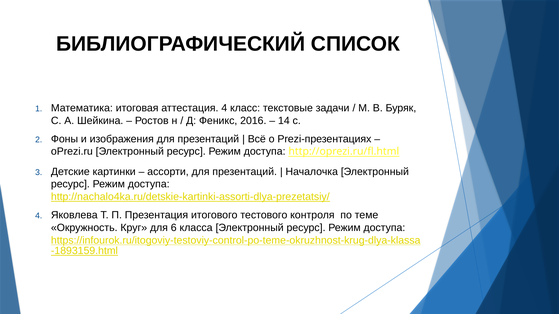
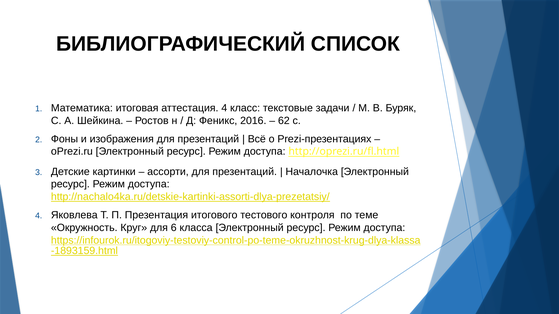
14: 14 -> 62
